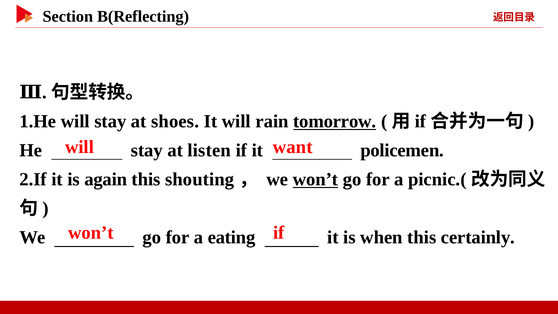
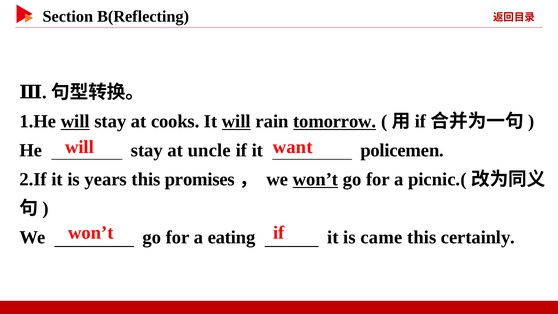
will at (75, 121) underline: none -> present
shoes: shoes -> cooks
will at (236, 121) underline: none -> present
listen: listen -> uncle
again: again -> years
shouting: shouting -> promises
when: when -> came
